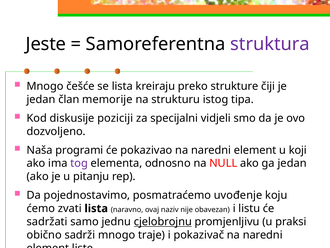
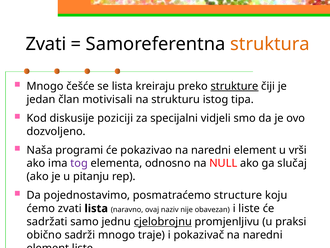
Jeste at (46, 44): Jeste -> Zvati
struktura colour: purple -> orange
strukture underline: none -> present
memorije: memorije -> motivisali
koji: koji -> vrši
ga jedan: jedan -> slučaj
uvođenje: uvođenje -> structure
i listu: listu -> liste
